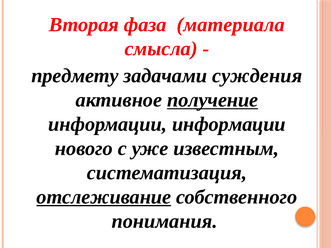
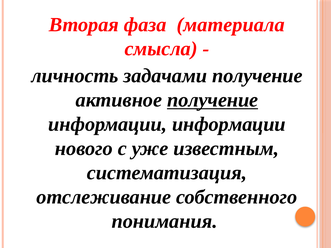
предмету: предмету -> личность
задачами суждения: суждения -> получение
отслеживание underline: present -> none
